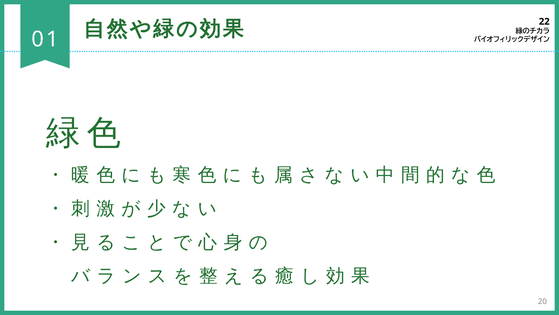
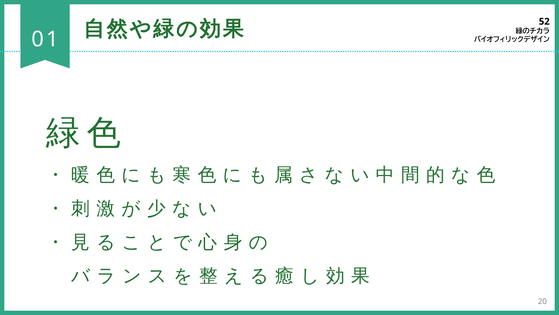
22: 22 -> 52
